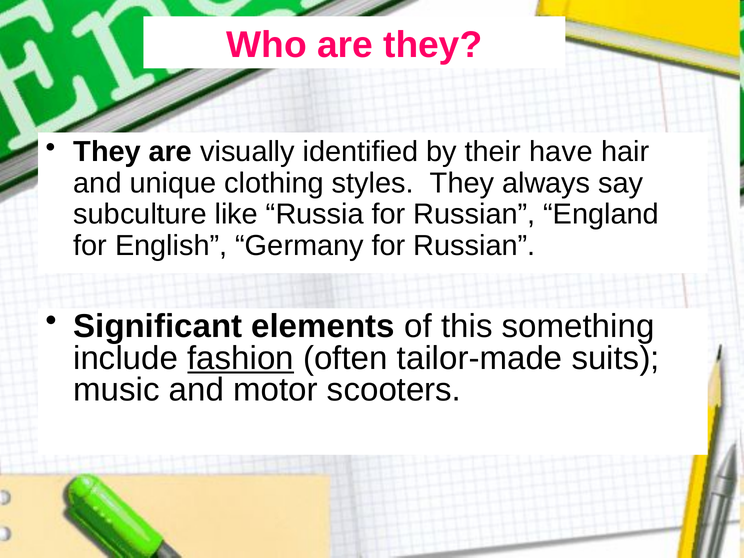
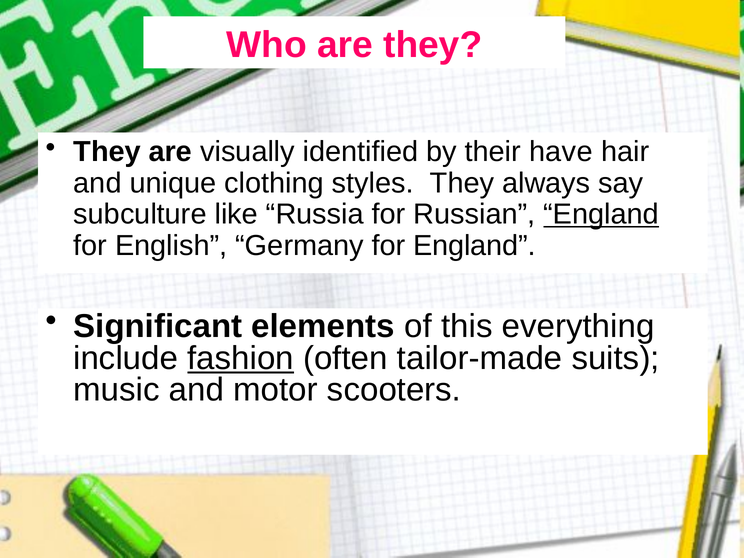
England at (601, 214) underline: none -> present
Germany for Russian: Russian -> England
something: something -> everything
